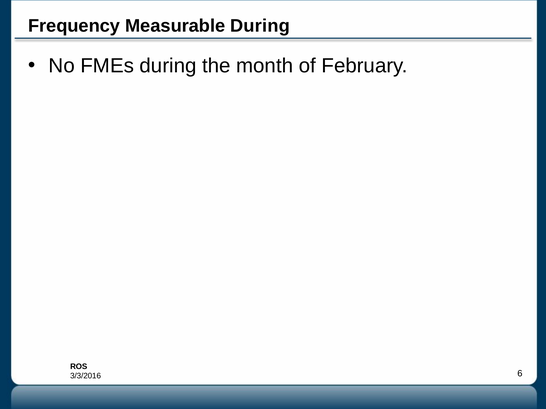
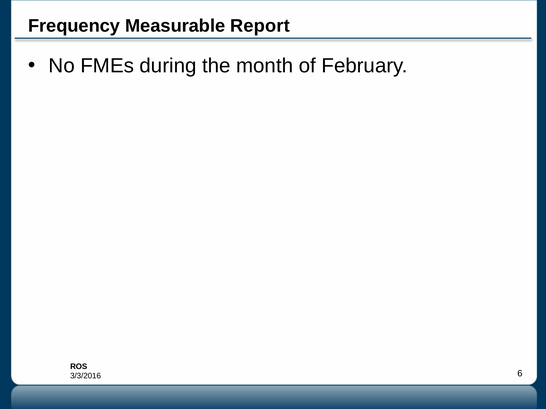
Measurable During: During -> Report
